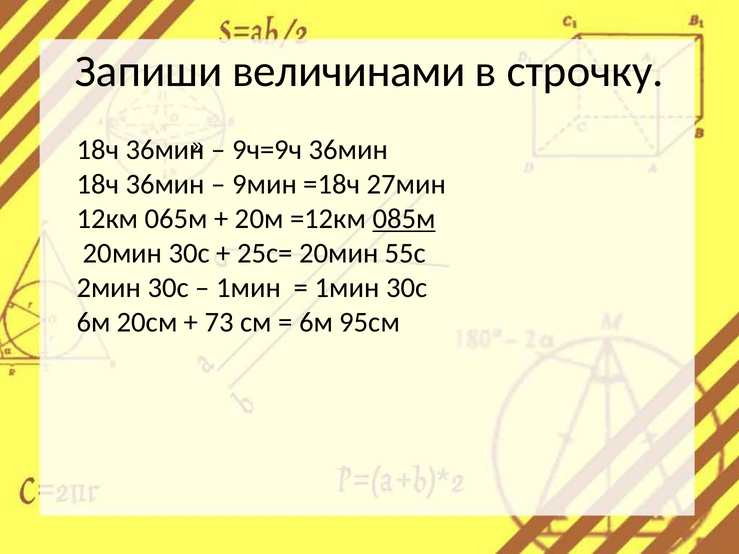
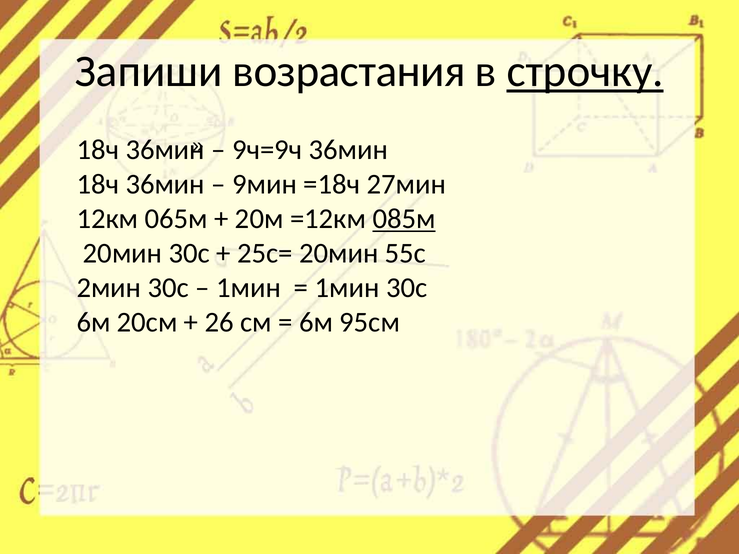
величинами: величинами -> возрастания
строчку underline: none -> present
73: 73 -> 26
